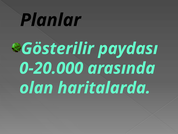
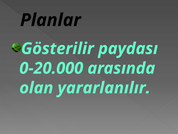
haritalarda: haritalarda -> yararlanılır
